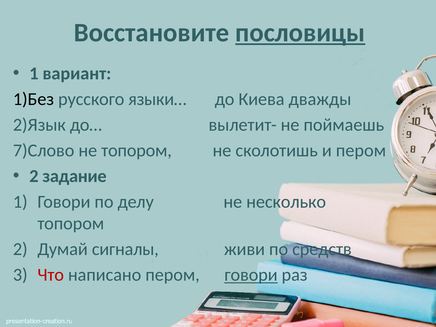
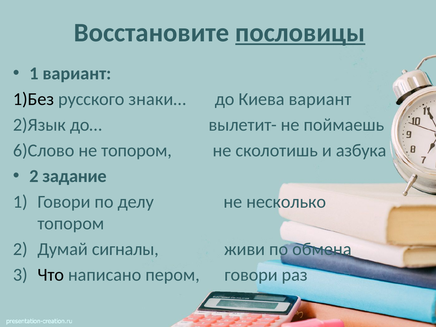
языки…: языки… -> знаки…
Киева дважды: дважды -> вариант
7)Слово: 7)Слово -> 6)Слово
и пером: пером -> азбука
средств: средств -> обмена
Что colour: red -> black
говори at (251, 275) underline: present -> none
